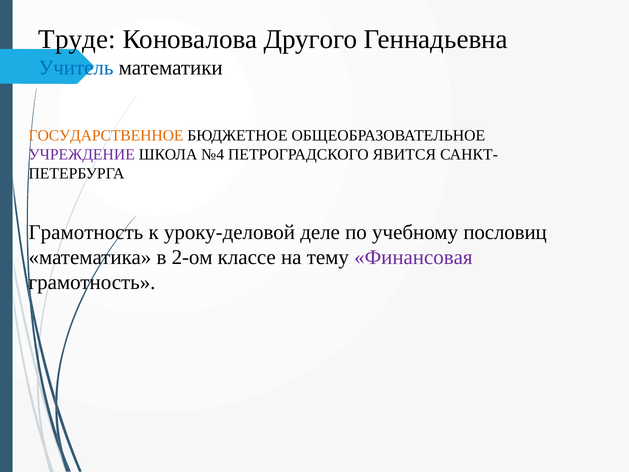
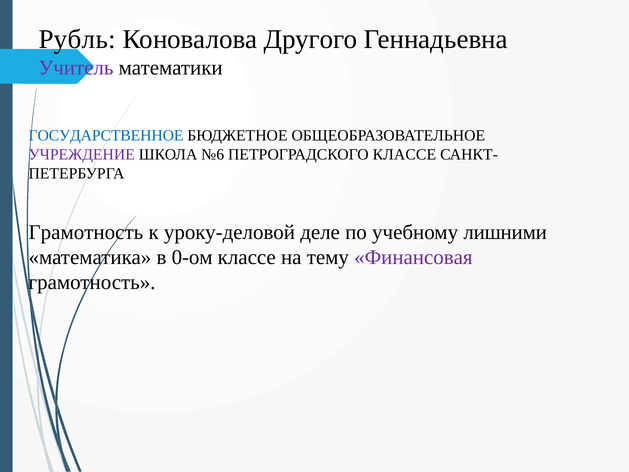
Труде: Труде -> Рубль
Учитель colour: blue -> purple
ГОСУДАРСТВЕННОЕ colour: orange -> blue
№4: №4 -> №6
ПЕТРОГРАДСКОГО ЯВИТСЯ: ЯВИТСЯ -> КЛАССЕ
пословиц: пословиц -> лишними
2-ом: 2-ом -> 0-ом
